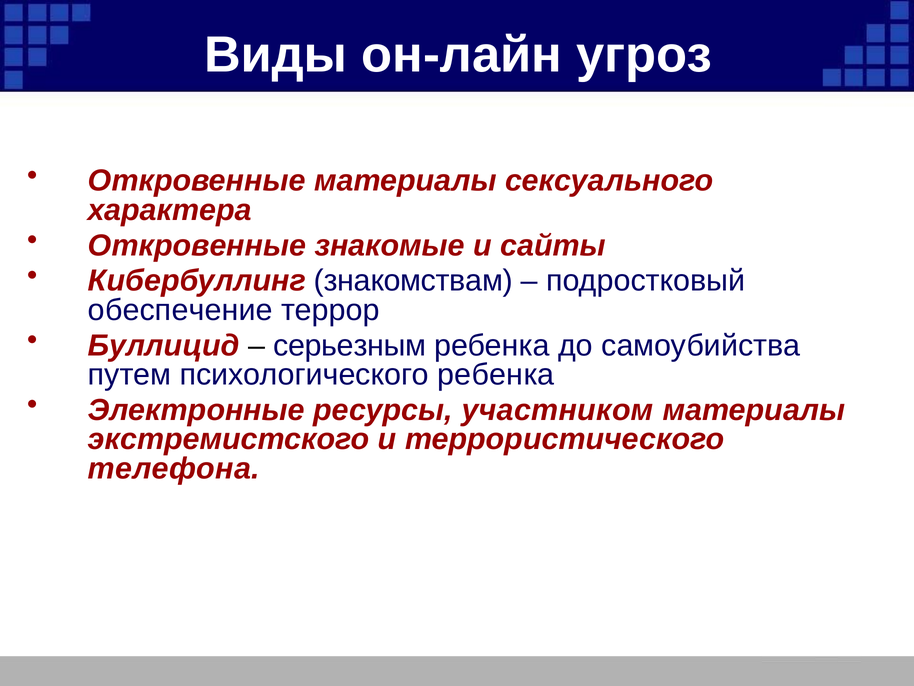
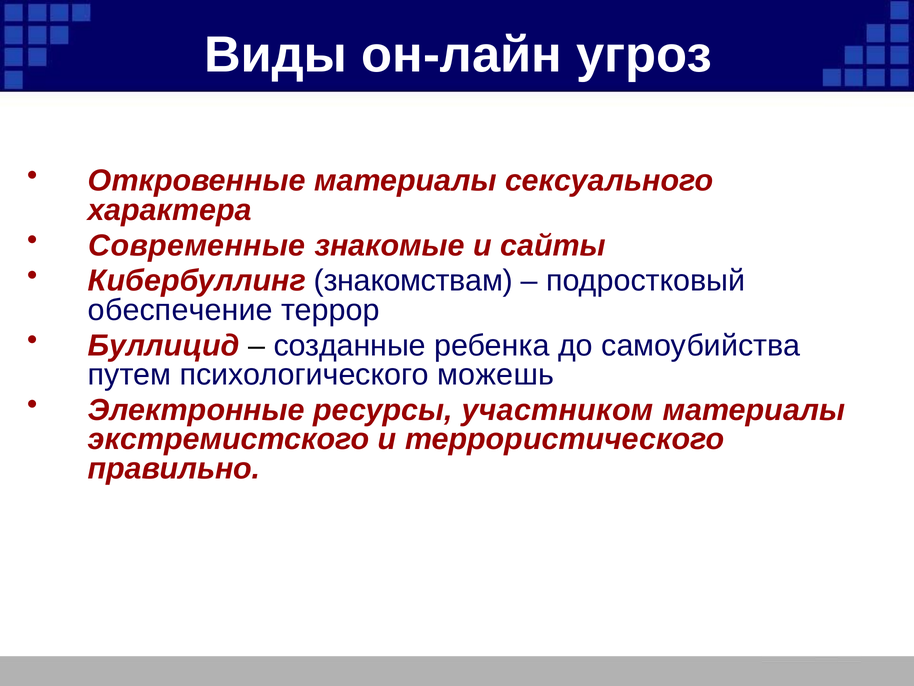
Откровенные at (197, 245): Откровенные -> Современные
серьезным: серьезным -> созданные
психологического ребенка: ребенка -> можешь
телефона: телефона -> правильно
